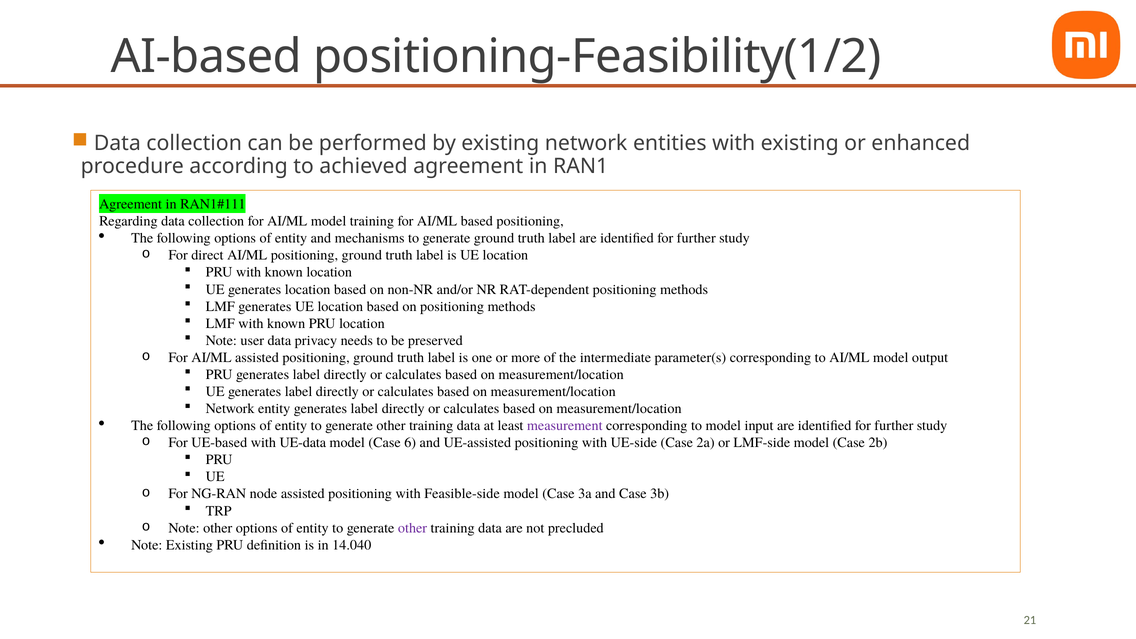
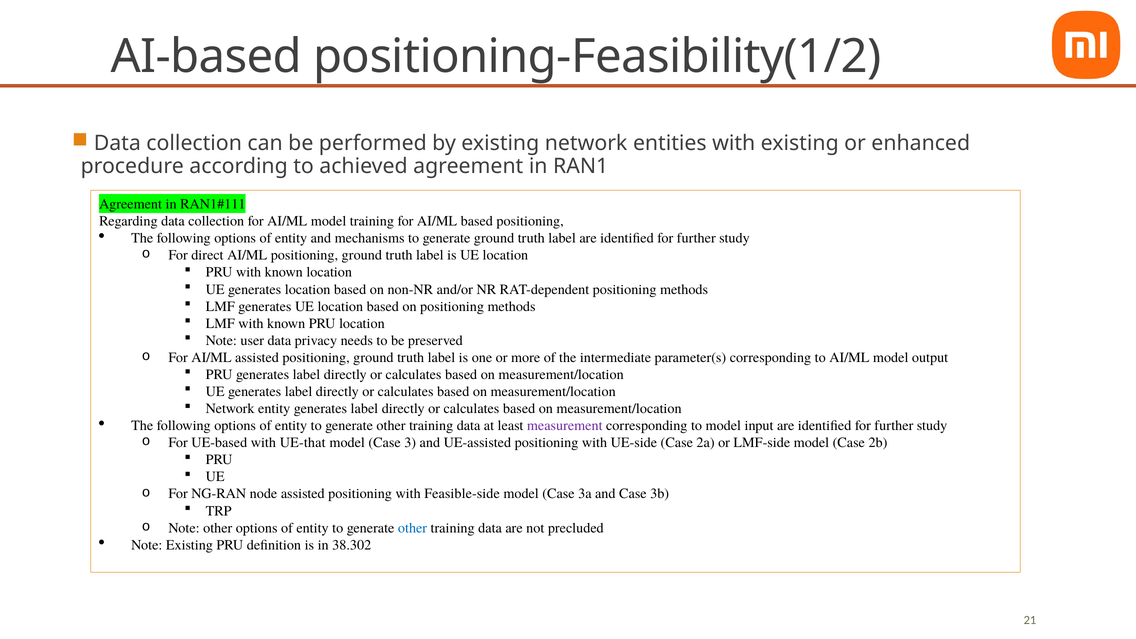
UE-data: UE-data -> UE-that
6: 6 -> 3
other at (413, 528) colour: purple -> blue
14.040: 14.040 -> 38.302
